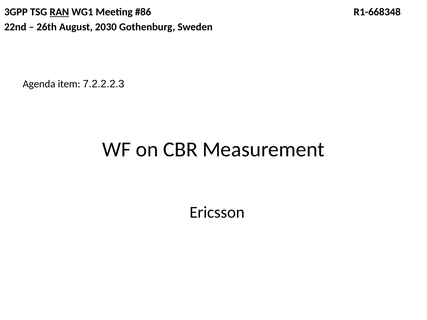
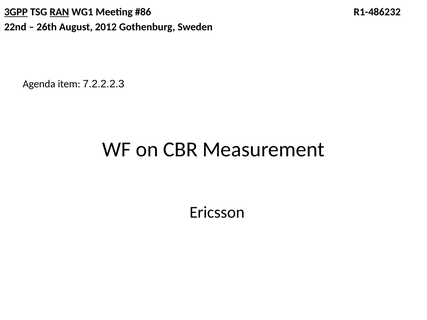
3GPP underline: none -> present
R1-668348: R1-668348 -> R1-486232
2030: 2030 -> 2012
